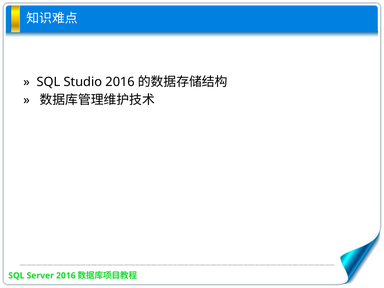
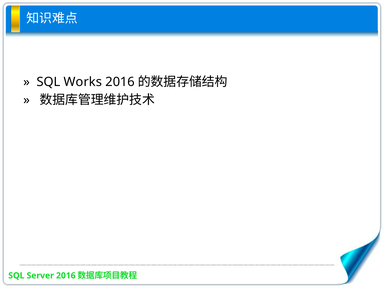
Studio: Studio -> Works
